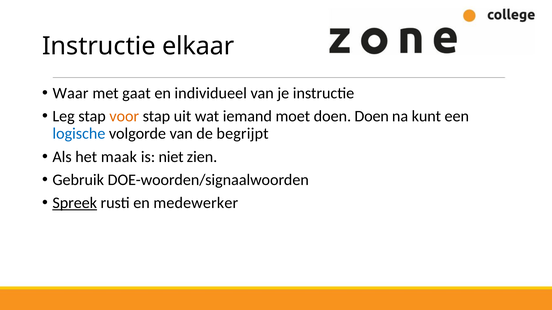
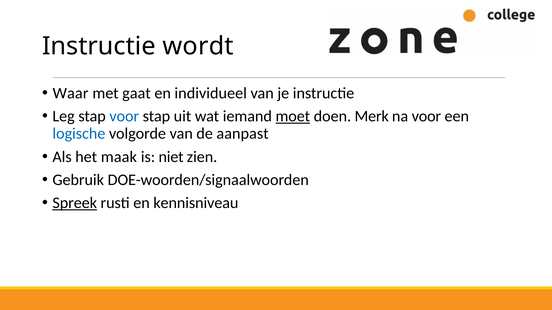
elkaar: elkaar -> wordt
voor at (124, 116) colour: orange -> blue
moet underline: none -> present
doen Doen: Doen -> Merk
na kunt: kunt -> voor
begrijpt: begrijpt -> aanpast
medewerker: medewerker -> kennisniveau
